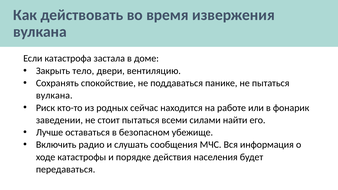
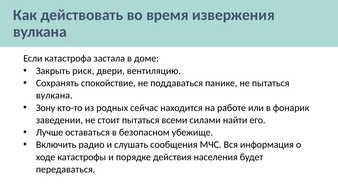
тело: тело -> риск
Риск: Риск -> Зону
